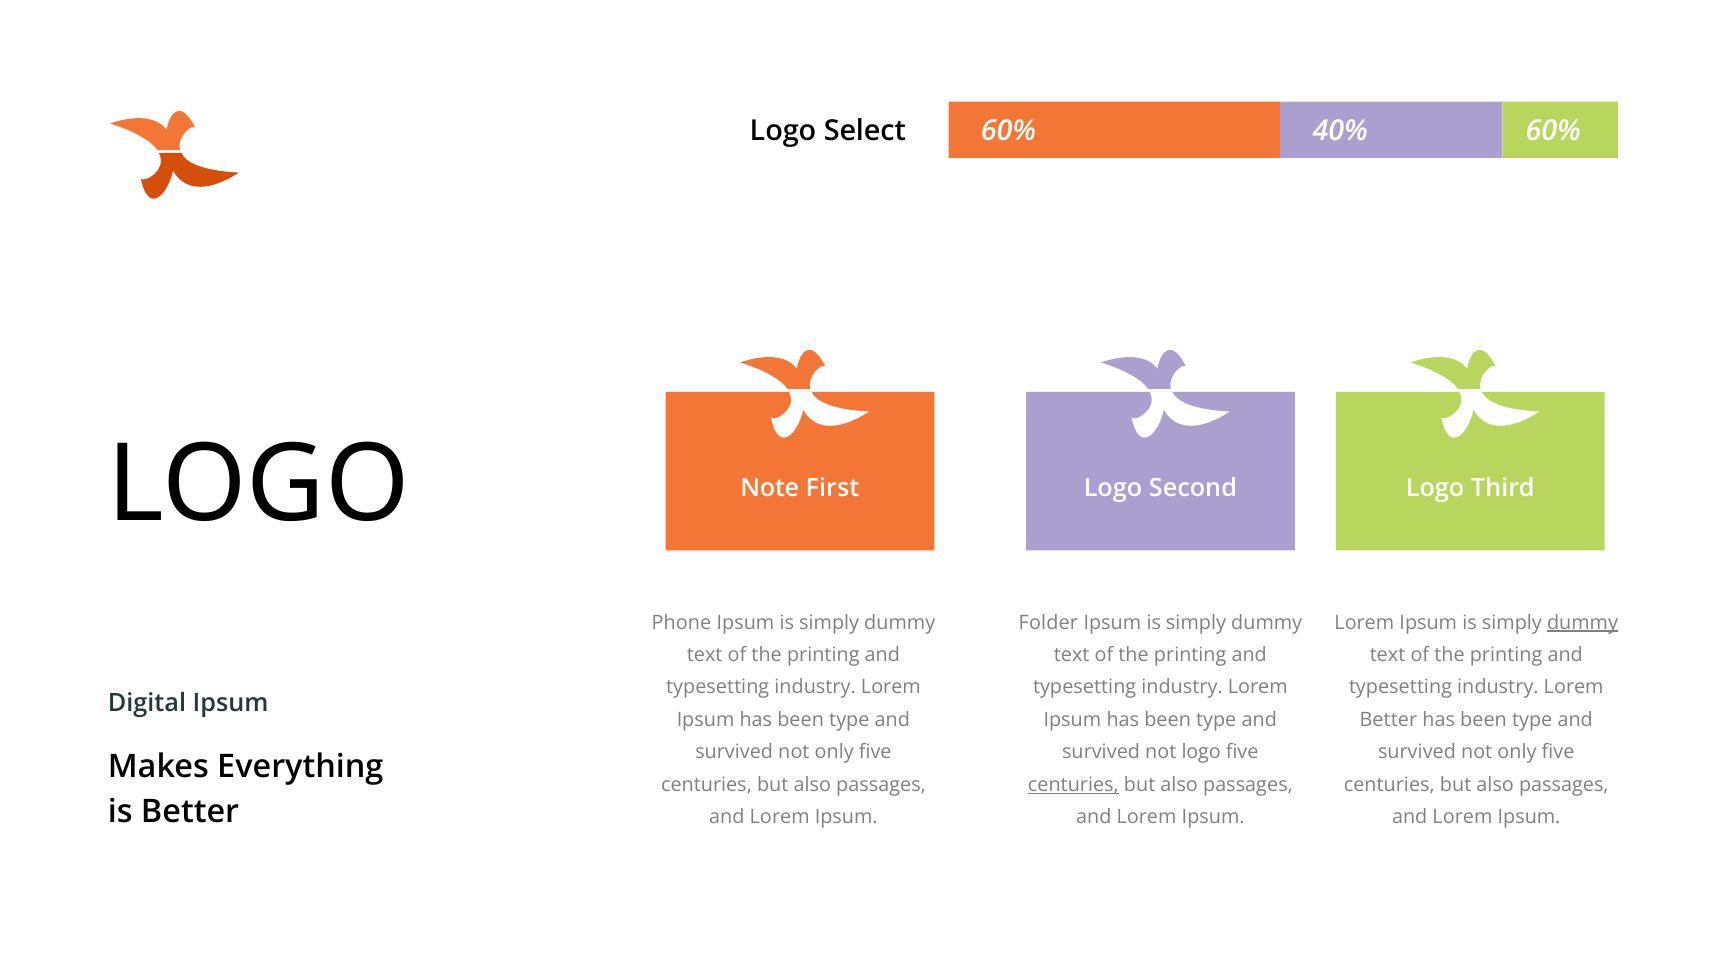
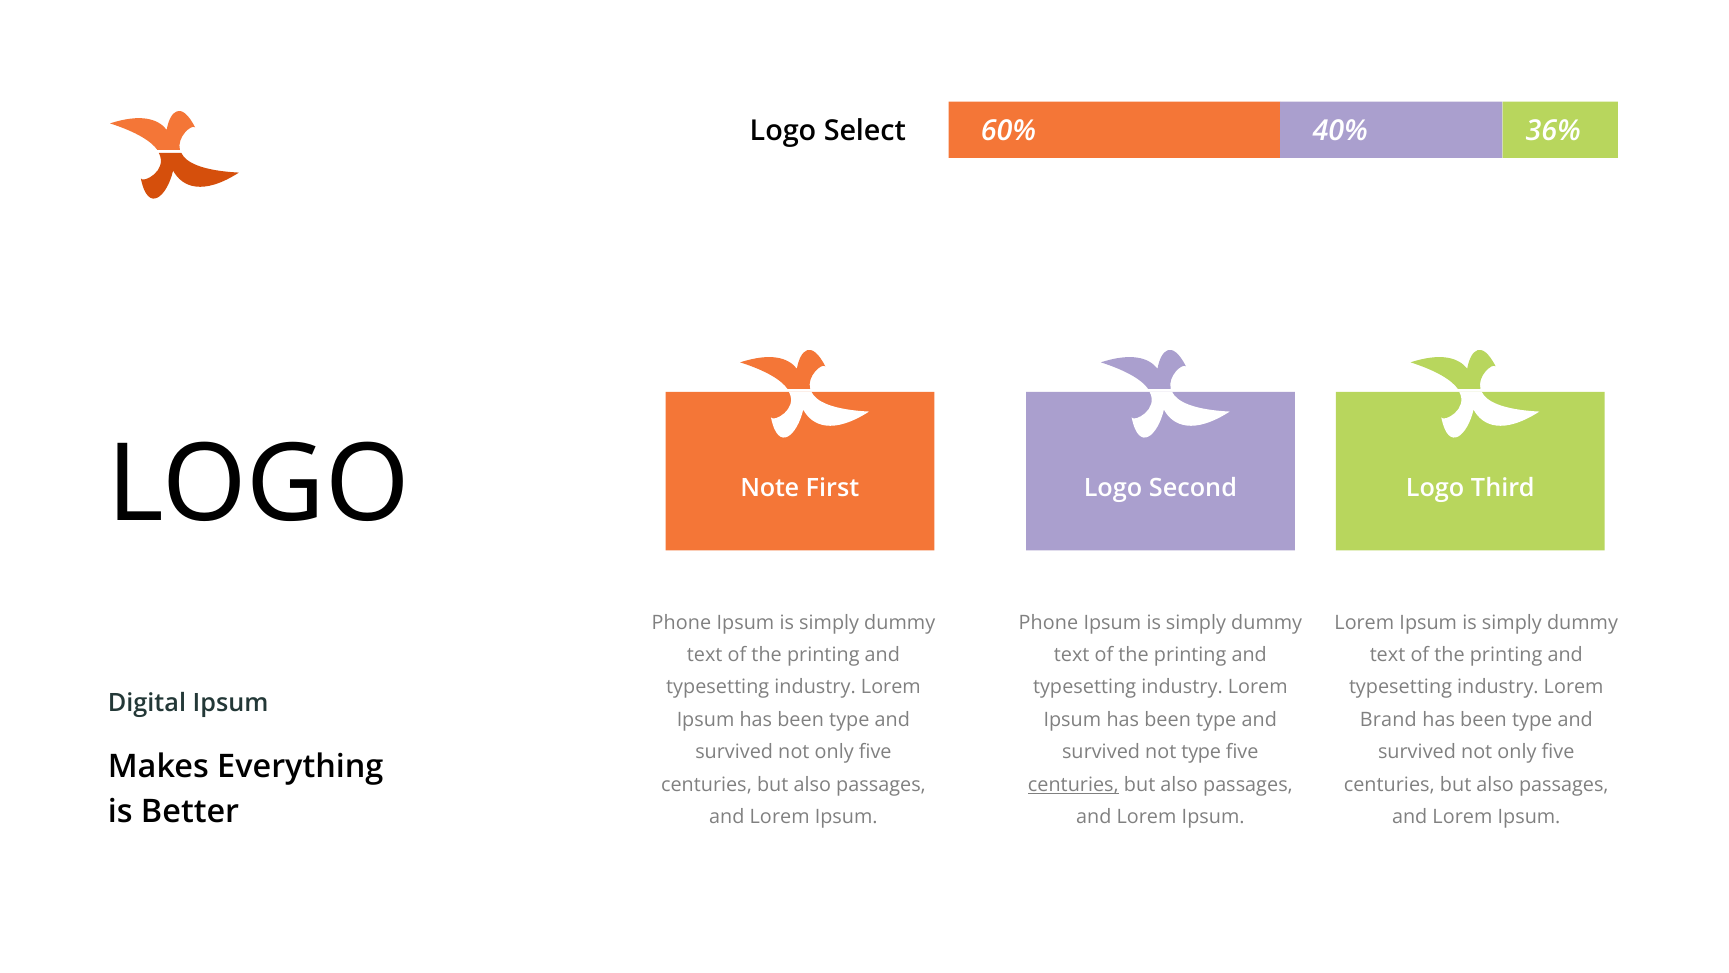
40% 60%: 60% -> 36%
Folder at (1048, 622): Folder -> Phone
dummy at (1583, 622) underline: present -> none
Better at (1388, 719): Better -> Brand
not logo: logo -> type
